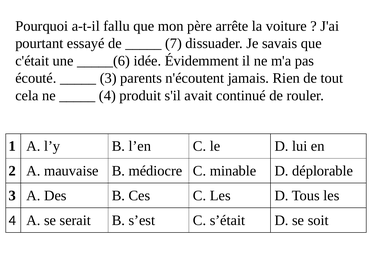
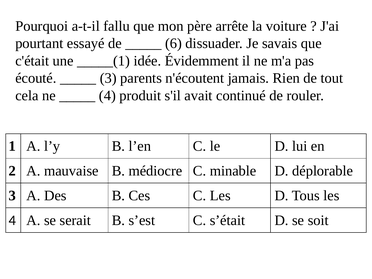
7: 7 -> 6
_____(6: _____(6 -> _____(1
